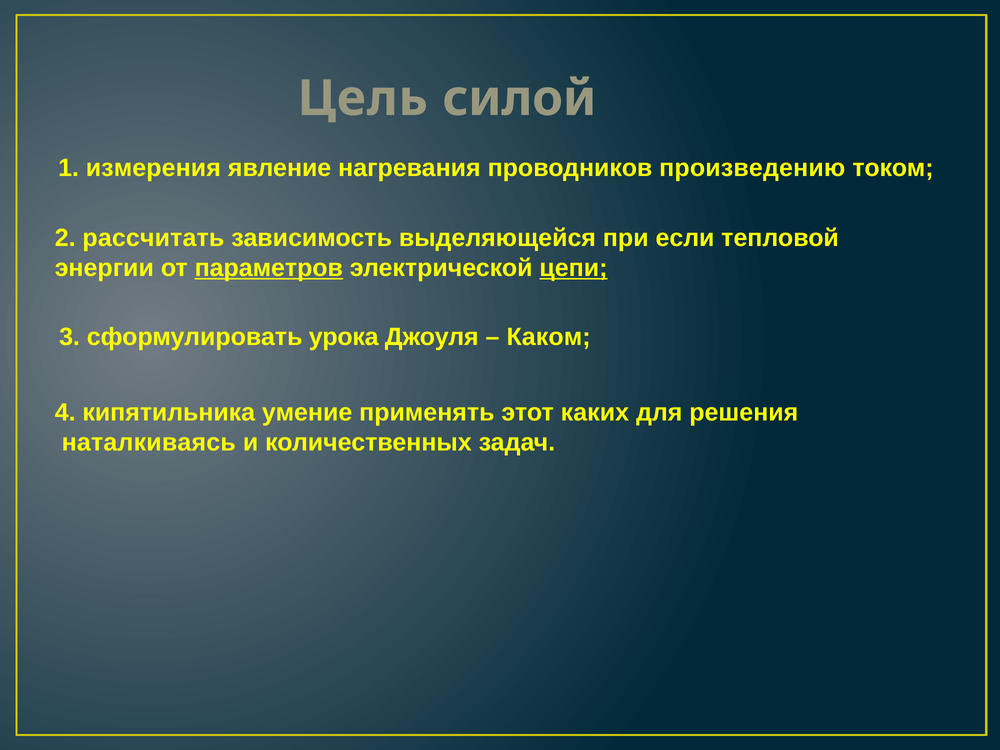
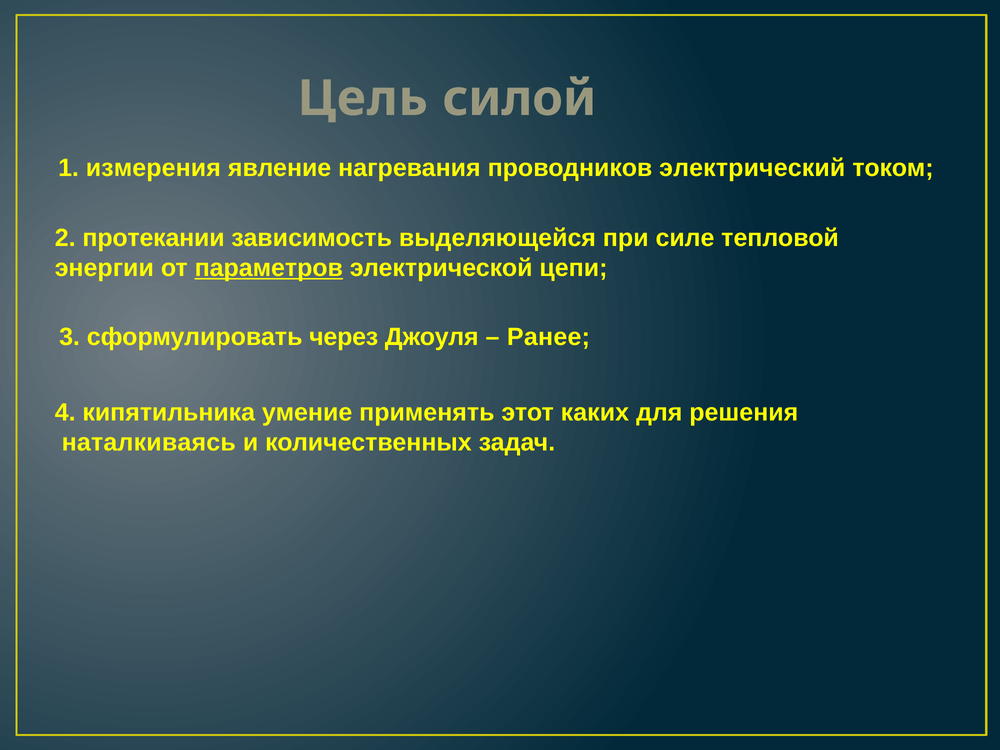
произведению: произведению -> электрический
рассчитать: рассчитать -> протекании
если: если -> силе
цепи underline: present -> none
урока: урока -> через
Каком: Каком -> Ранее
